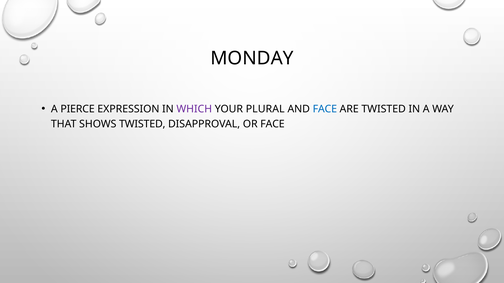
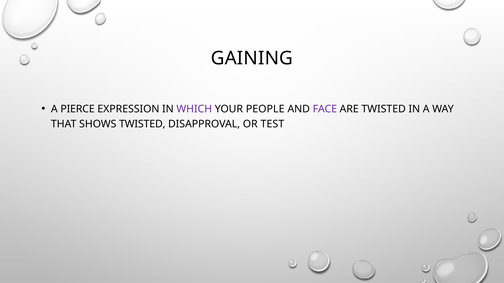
MONDAY: MONDAY -> GAINING
PLURAL: PLURAL -> PEOPLE
FACE at (325, 109) colour: blue -> purple
OR FACE: FACE -> TEST
